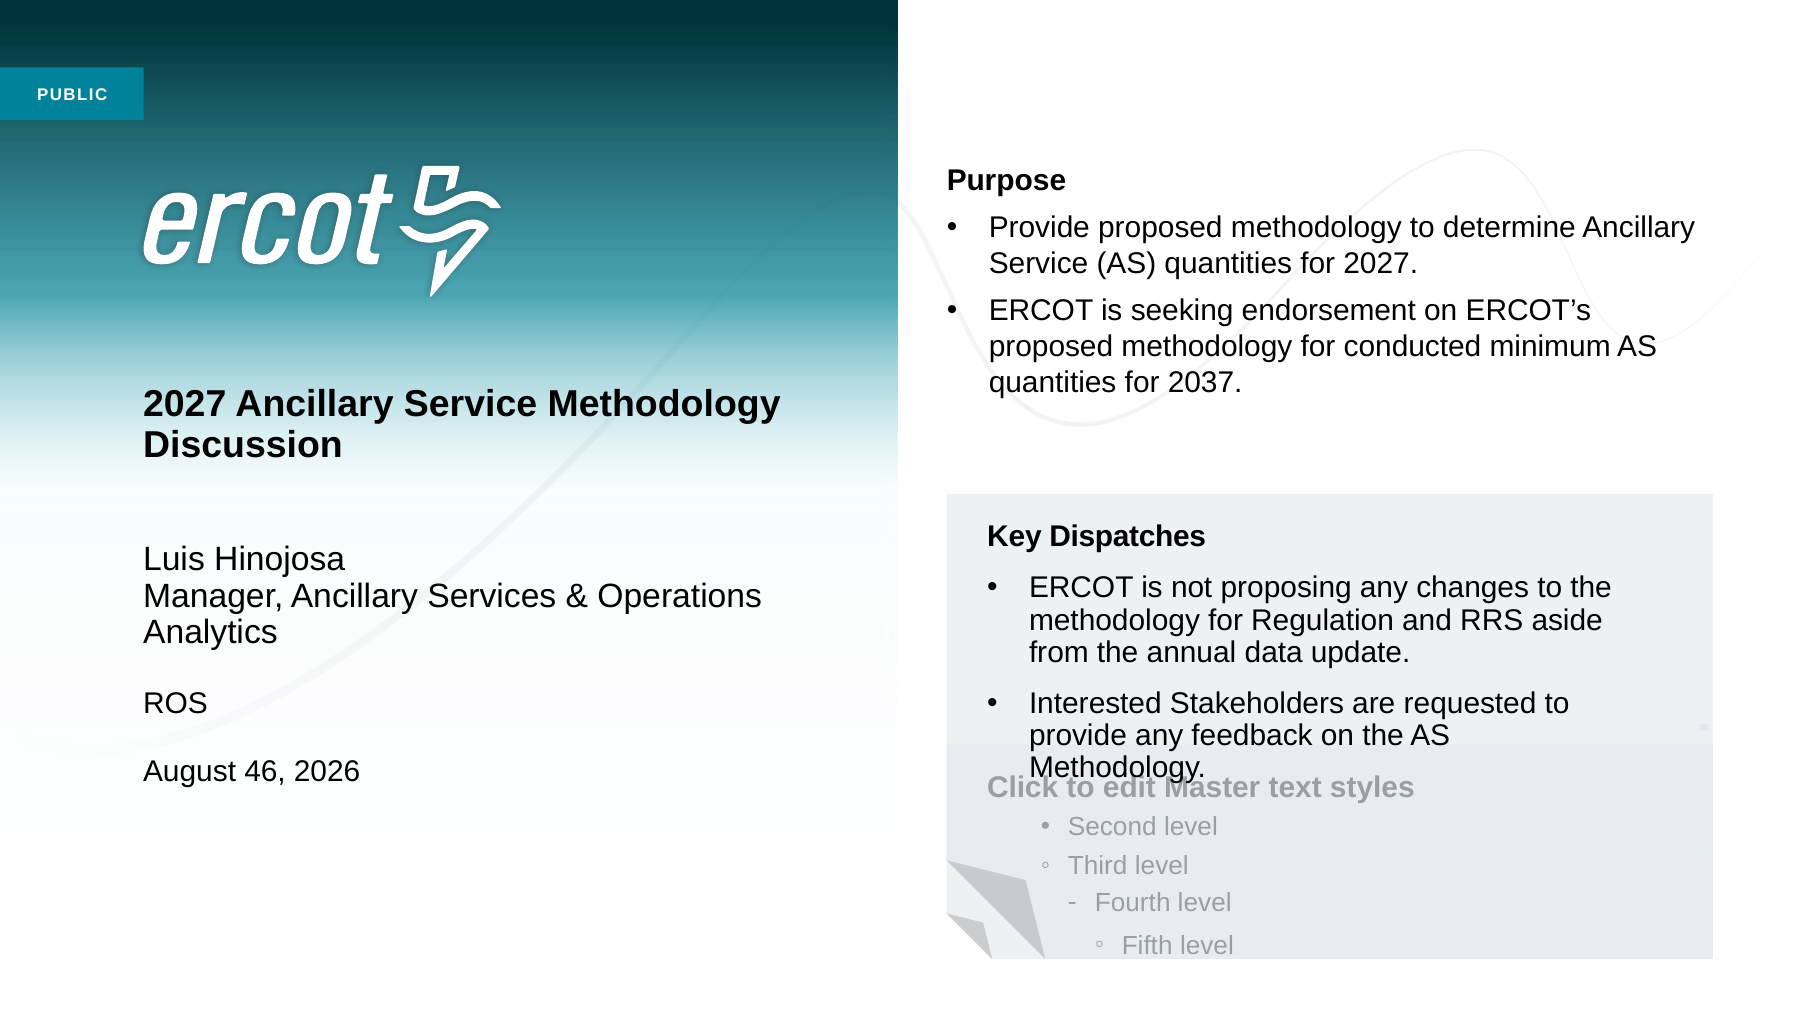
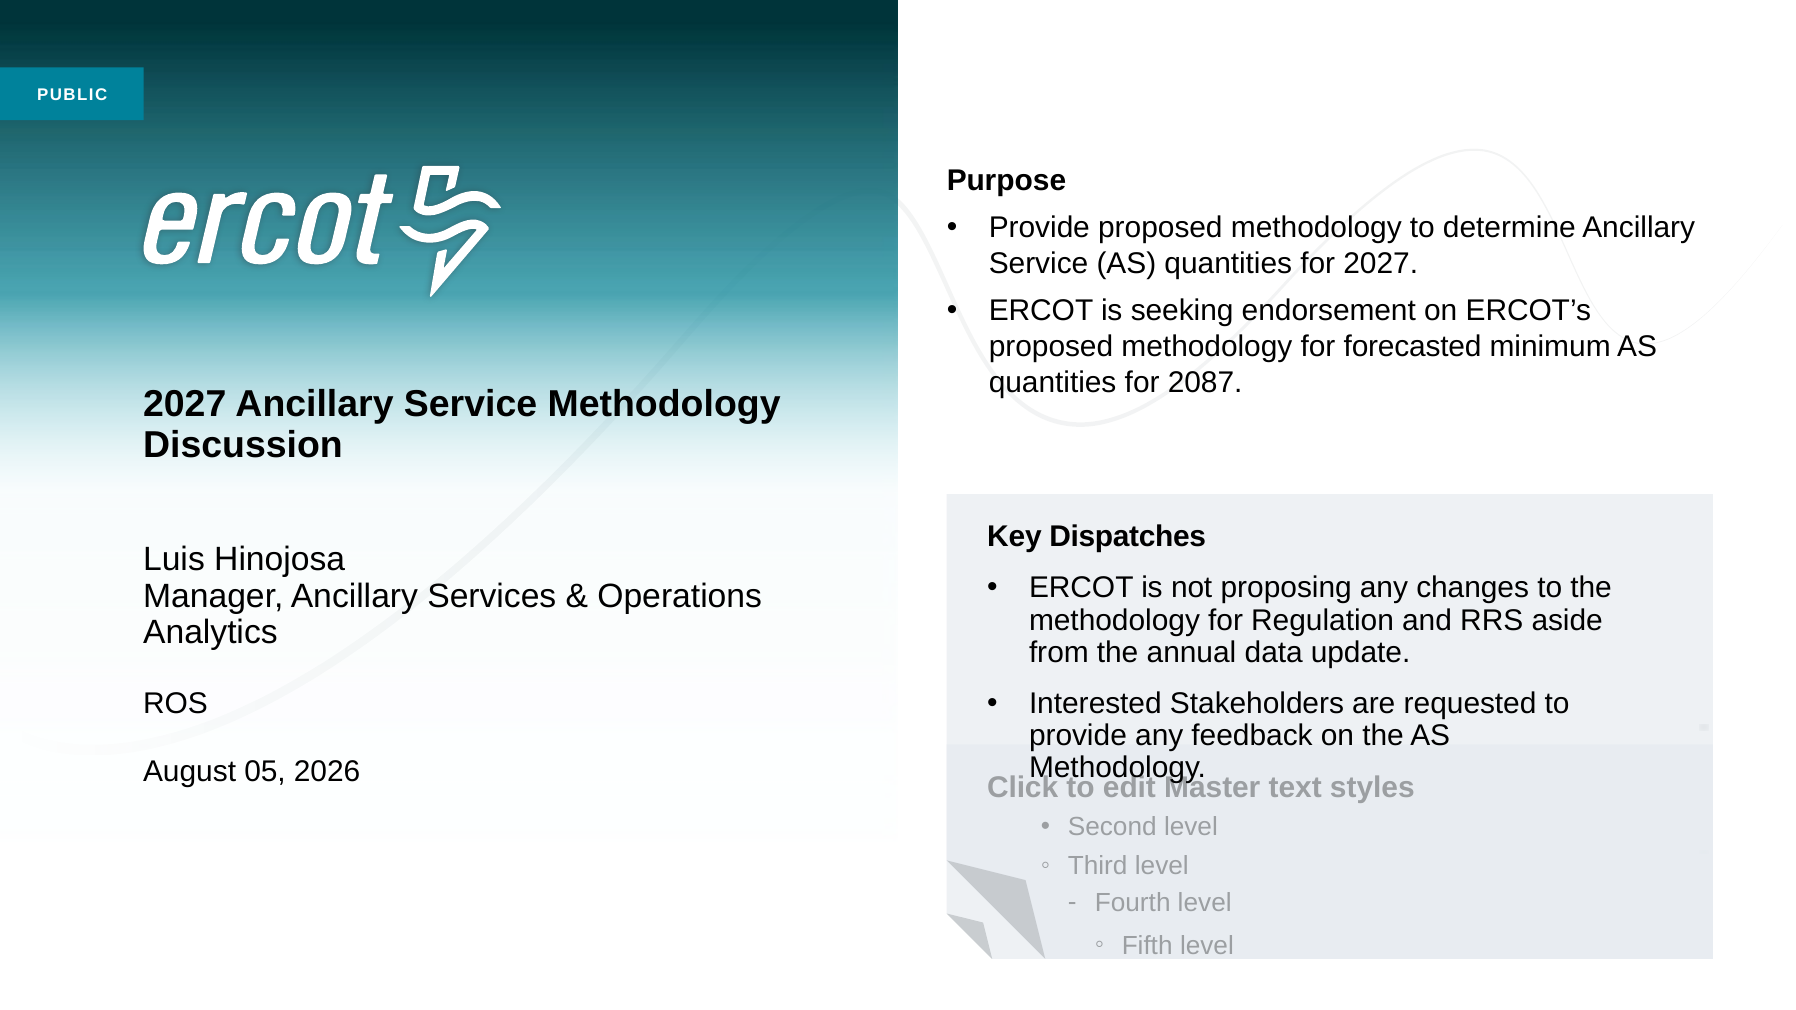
conducted: conducted -> forecasted
2037: 2037 -> 2087
46: 46 -> 05
